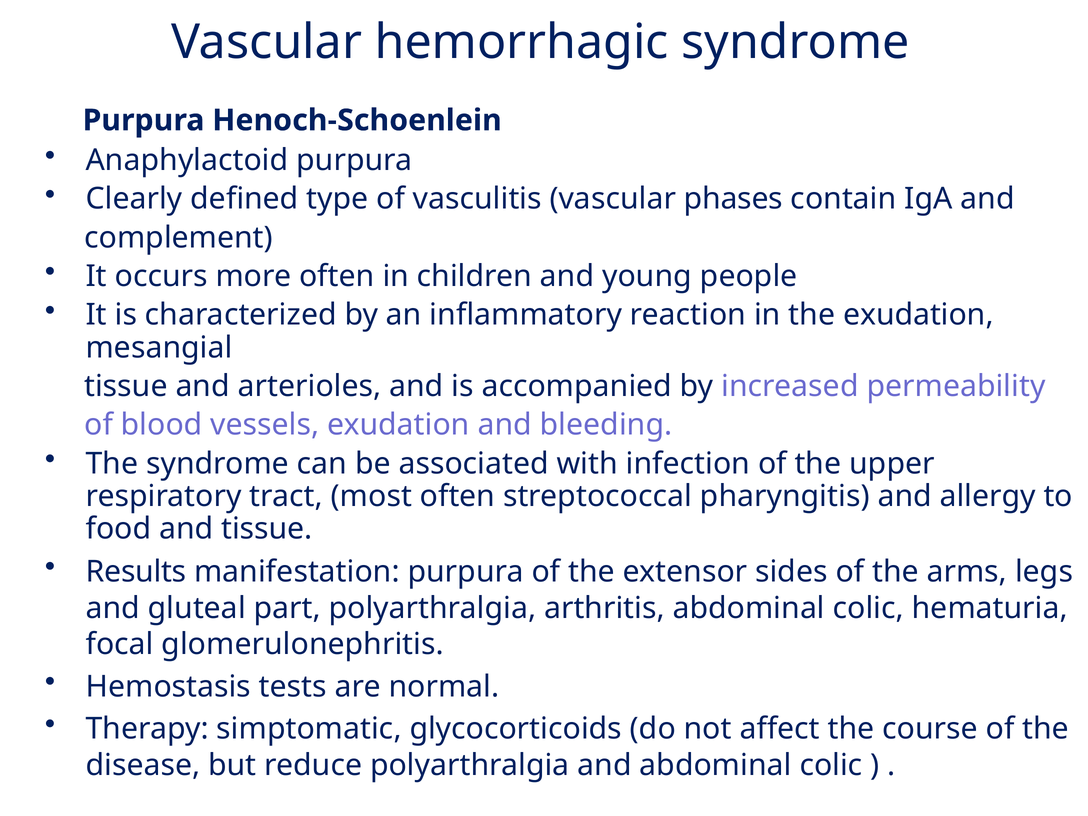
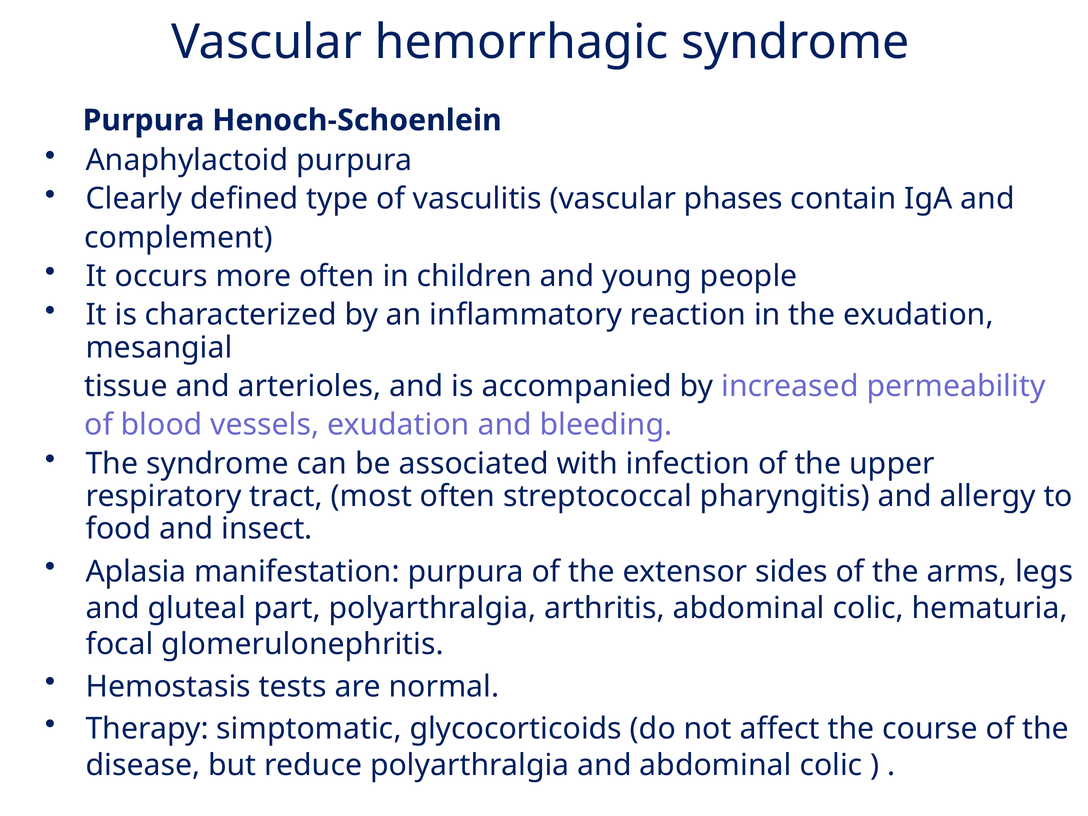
and tissue: tissue -> insect
Results: Results -> Aplasia
